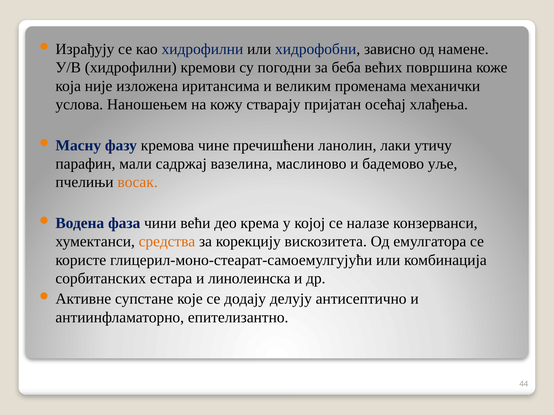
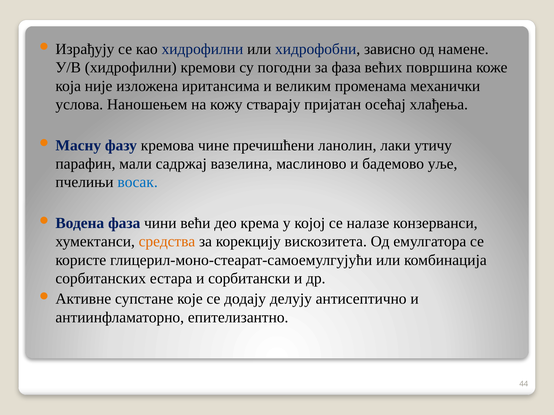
за беба: беба -> фаза
восак colour: orange -> blue
линолеинска: линолеинска -> сорбитански
